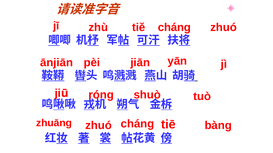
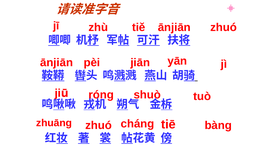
tiě cháng: cháng -> ānjiān
